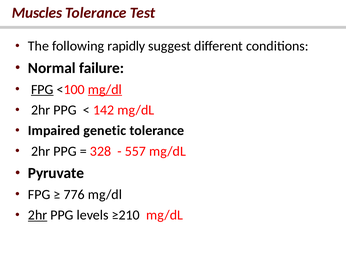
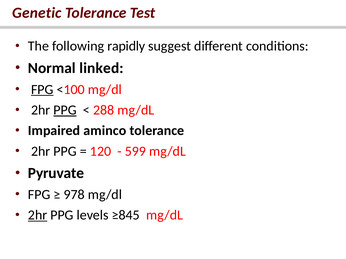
Muscles: Muscles -> Genetic
failure: failure -> linked
mg/dl at (105, 90) underline: present -> none
PPG at (65, 110) underline: none -> present
142: 142 -> 288
genetic: genetic -> aminco
328: 328 -> 120
557: 557 -> 599
776: 776 -> 978
≥210: ≥210 -> ≥845
